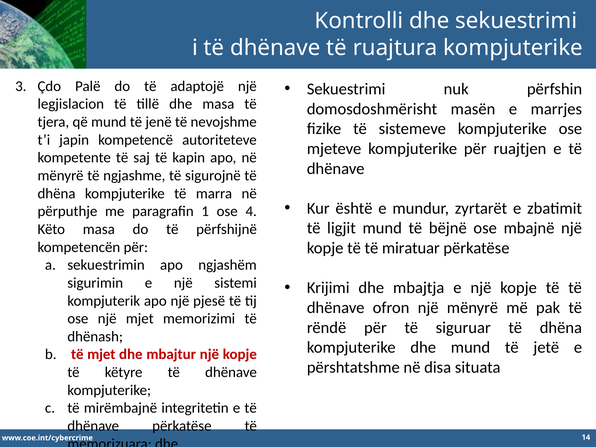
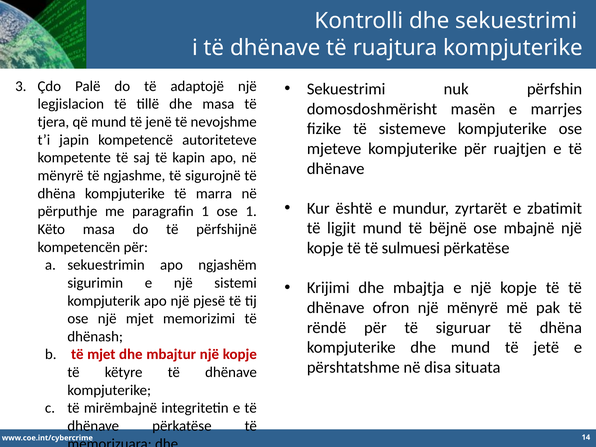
ose 4: 4 -> 1
miratuar: miratuar -> sulmuesi
